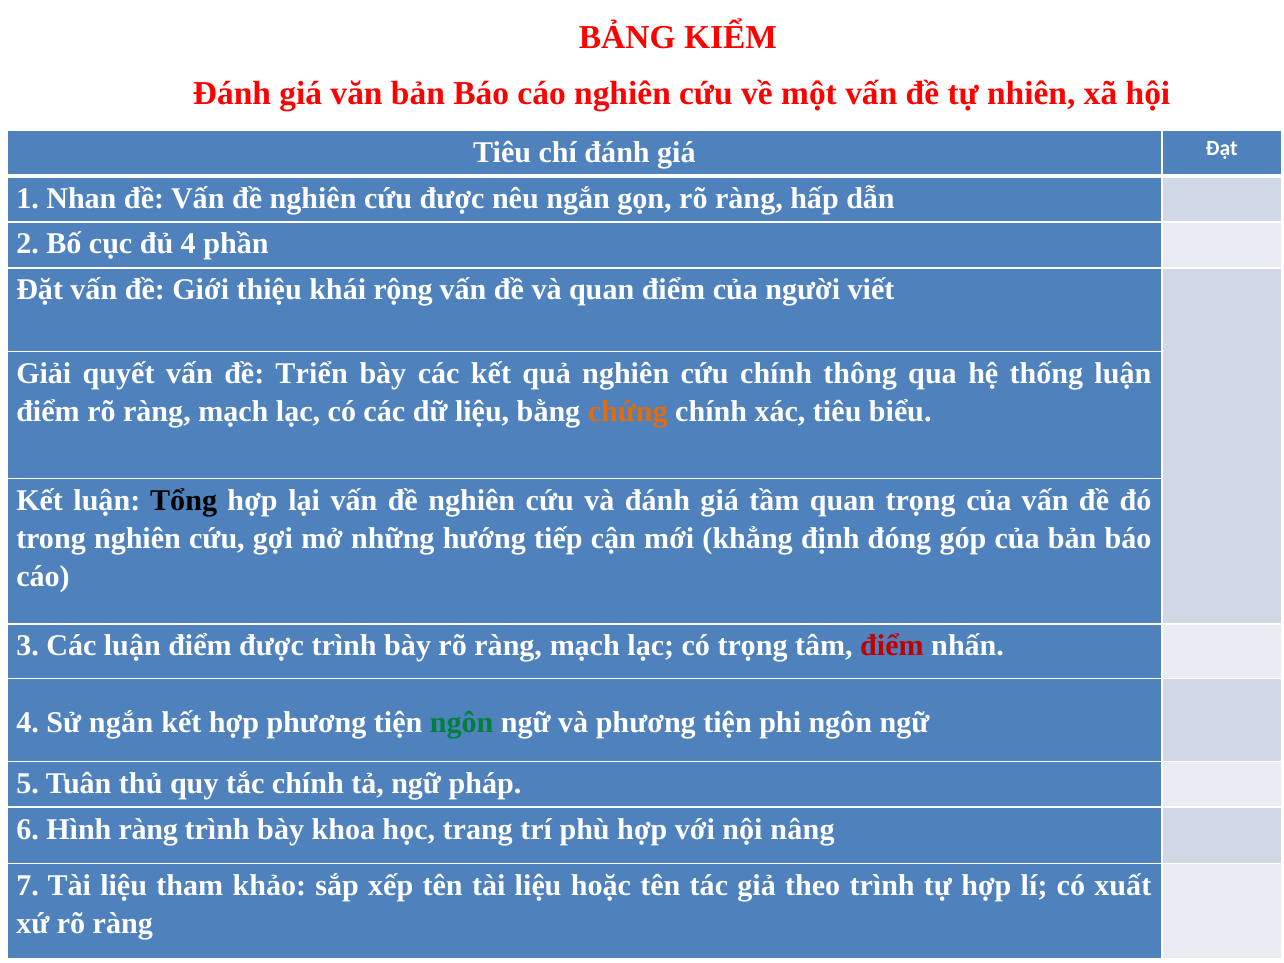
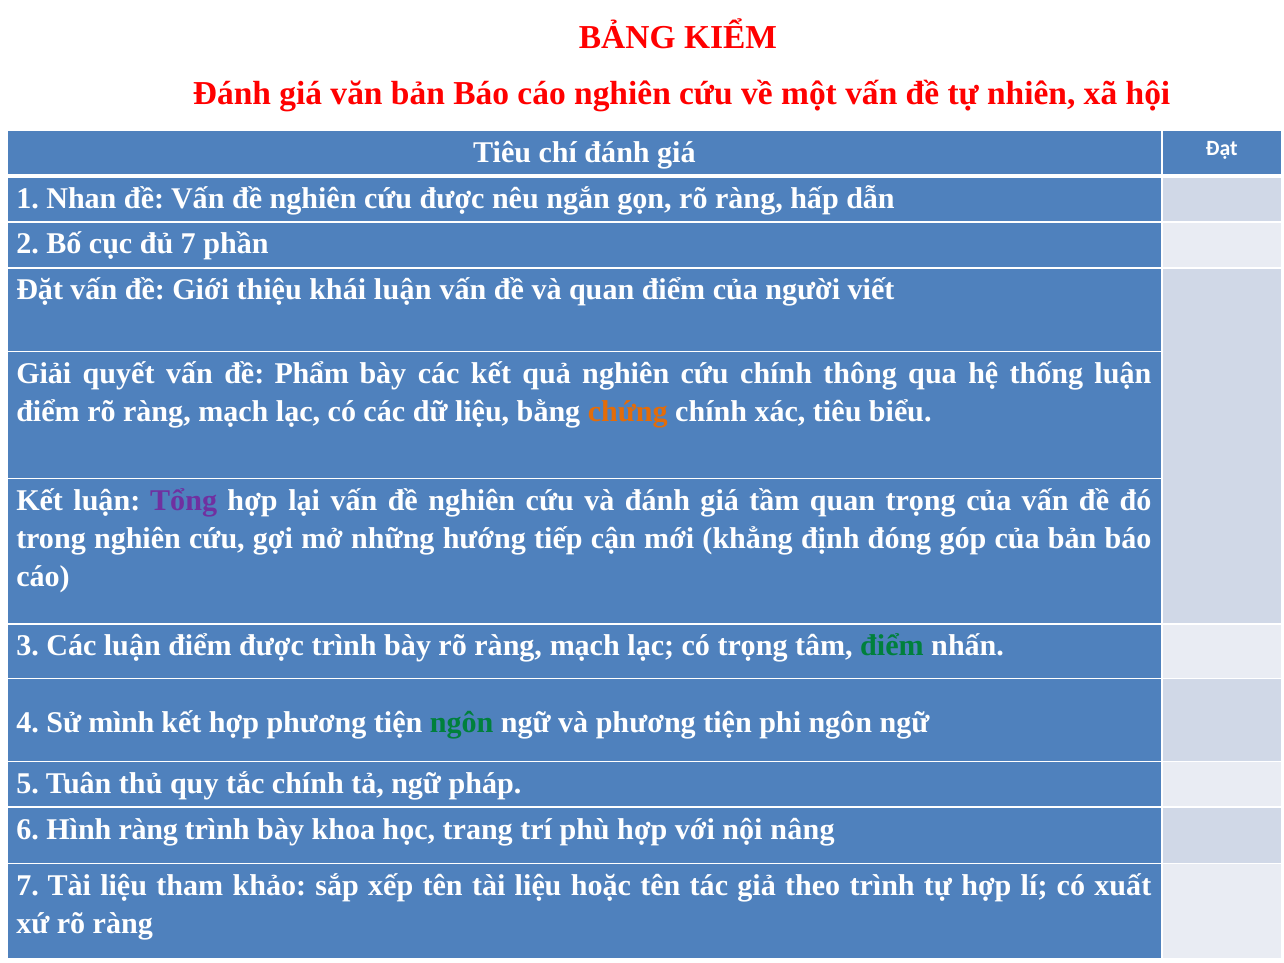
đủ 4: 4 -> 7
khái rộng: rộng -> luận
Triển: Triển -> Phẩm
Tổng colour: black -> purple
điểm at (892, 646) colour: red -> green
Sử ngắn: ngắn -> mình
